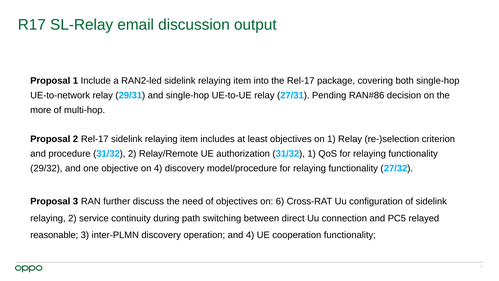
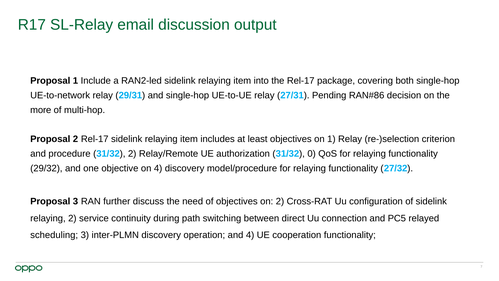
31/32 1: 1 -> 0
on 6: 6 -> 2
reasonable: reasonable -> scheduling
